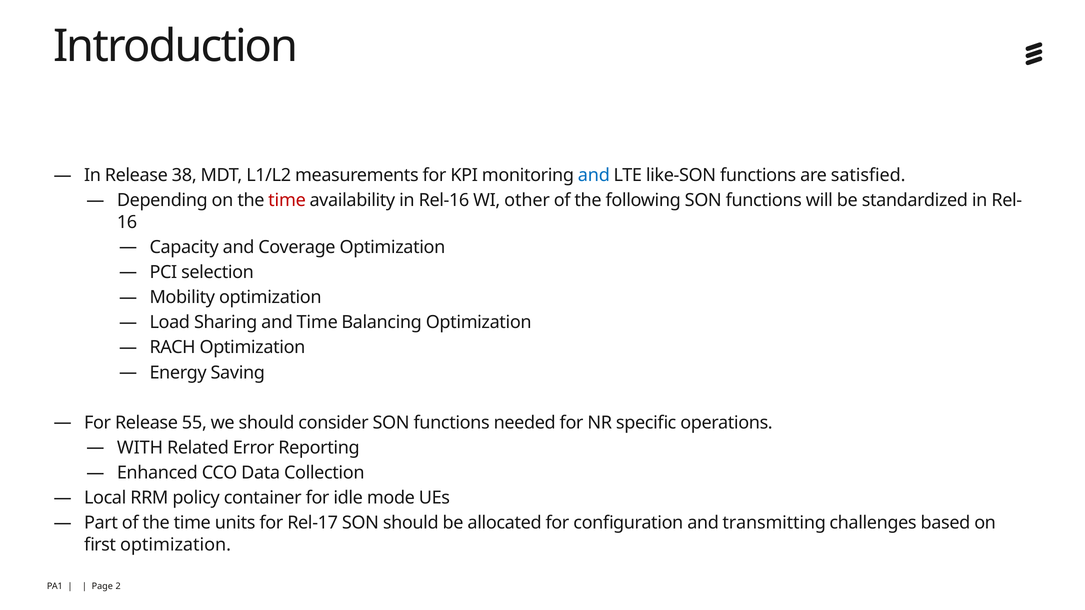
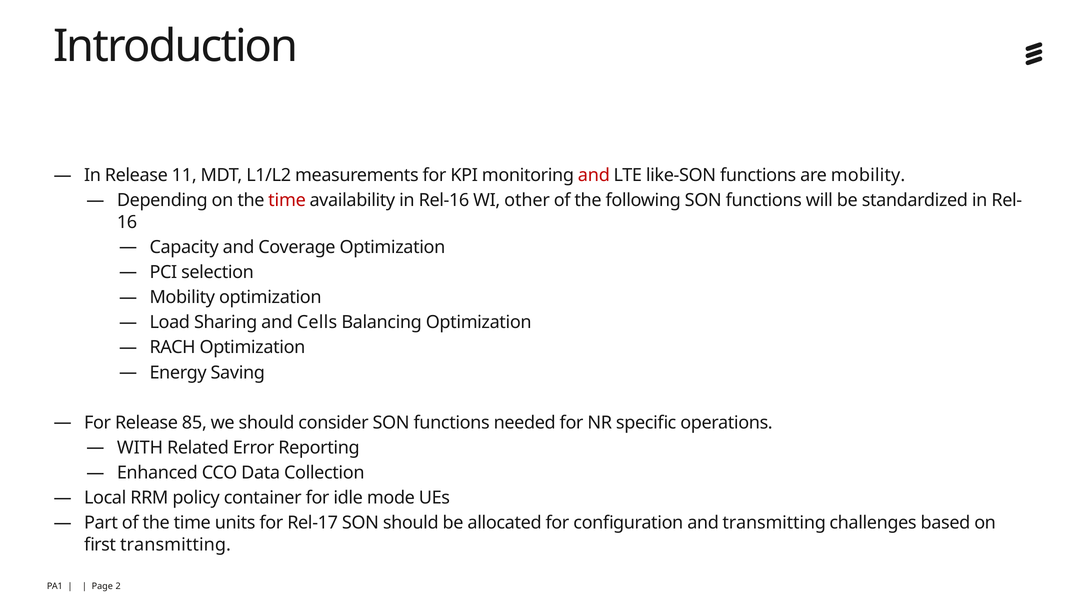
38: 38 -> 11
and at (594, 175) colour: blue -> red
are satisfied: satisfied -> mobility
and Time: Time -> Cells
55: 55 -> 85
first optimization: optimization -> transmitting
